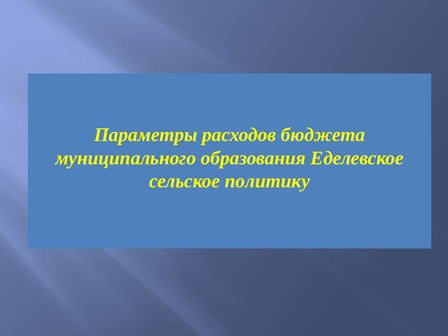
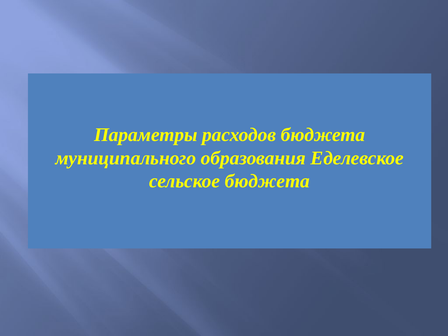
сельское политику: политику -> бюджета
